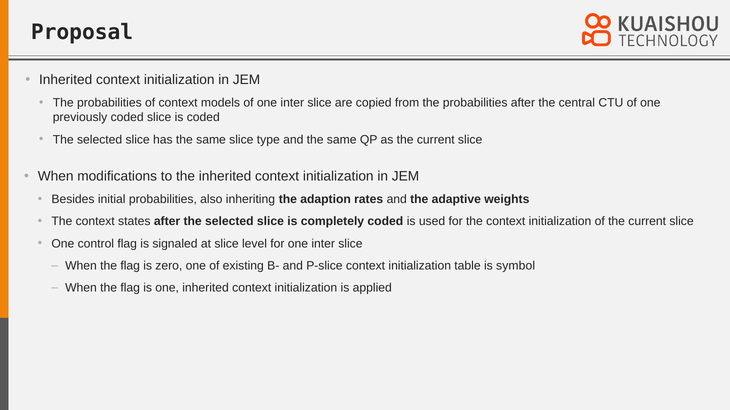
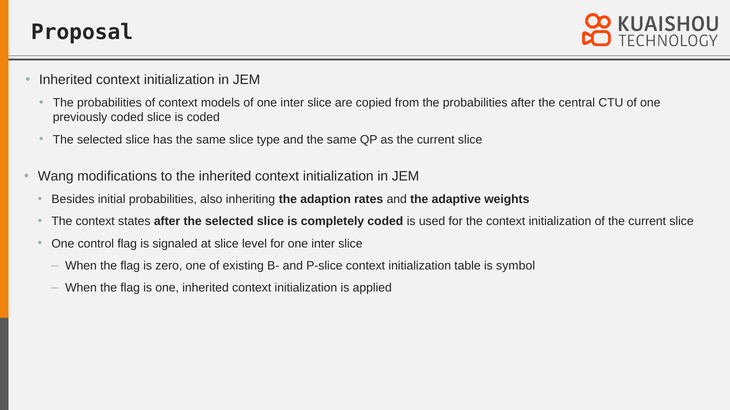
When at (56, 177): When -> Wang
